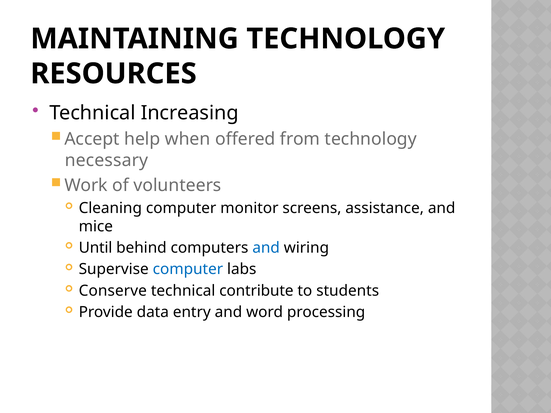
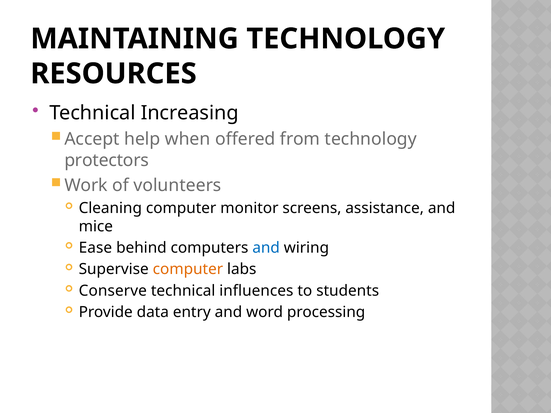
necessary: necessary -> protectors
Until: Until -> Ease
computer at (188, 269) colour: blue -> orange
contribute: contribute -> influences
